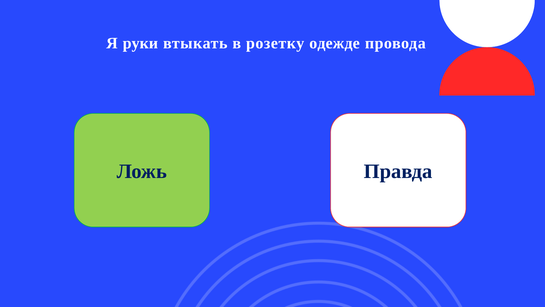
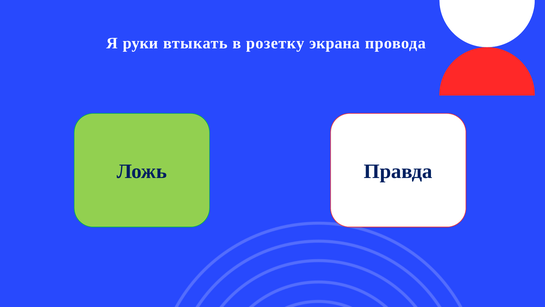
одежде: одежде -> экрана
